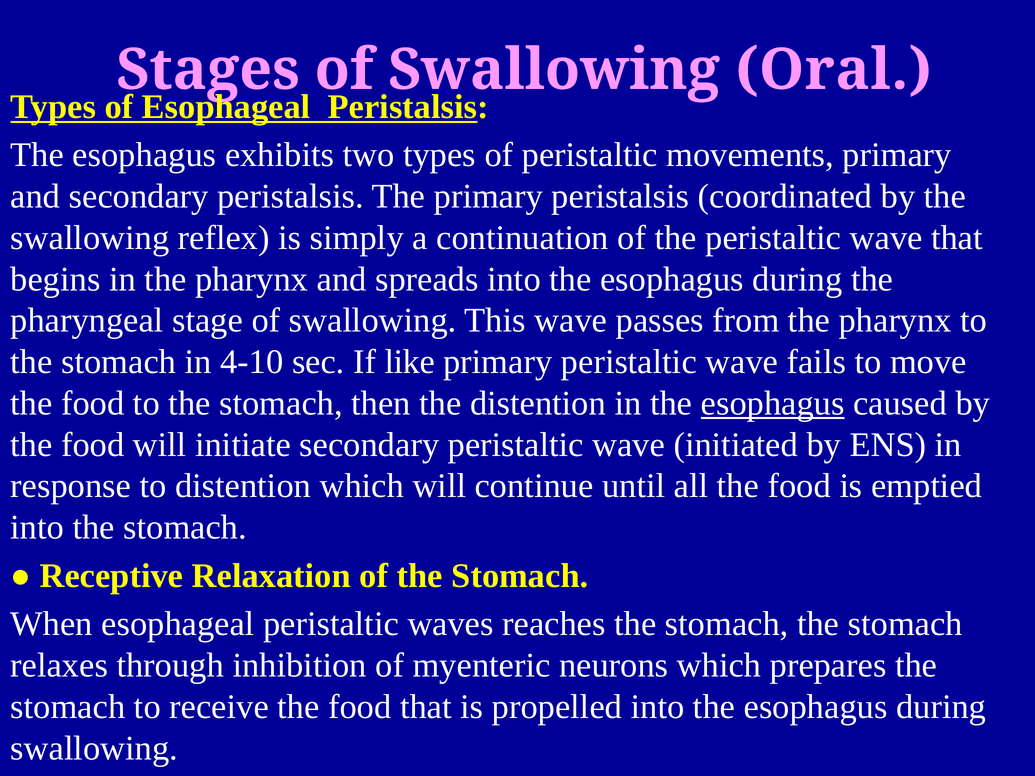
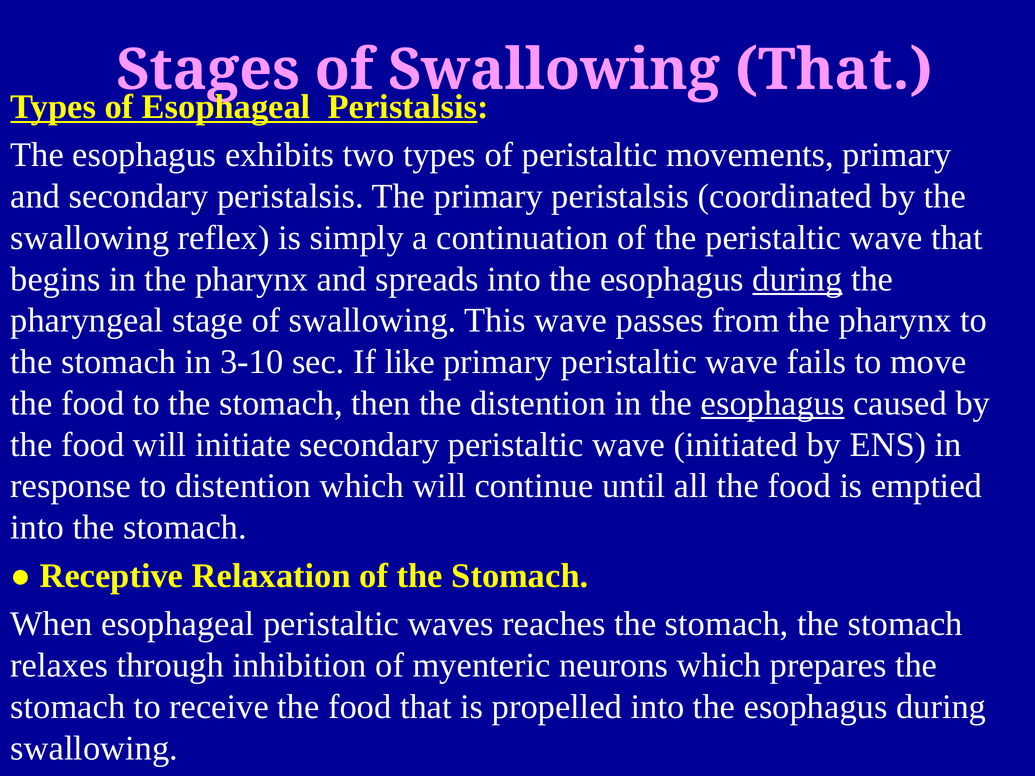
Oral at (834, 70): Oral -> That
during at (797, 279) underline: none -> present
4-10: 4-10 -> 3-10
